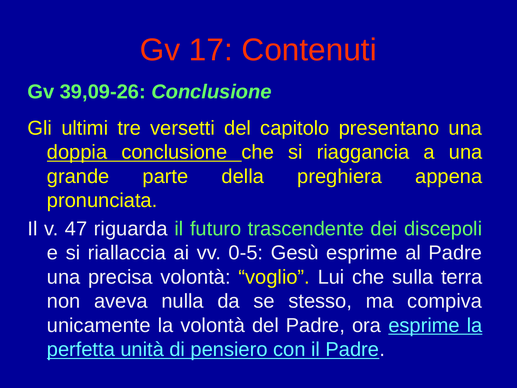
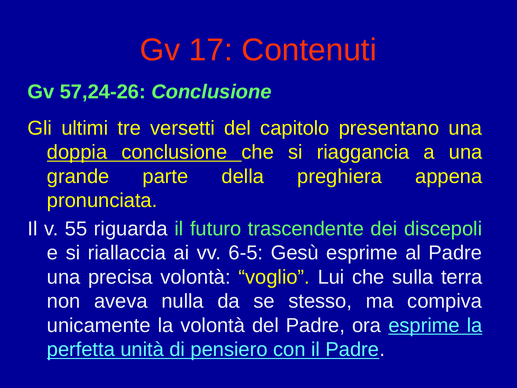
39,09-26: 39,09-26 -> 57,24-26
47: 47 -> 55
0-5: 0-5 -> 6-5
